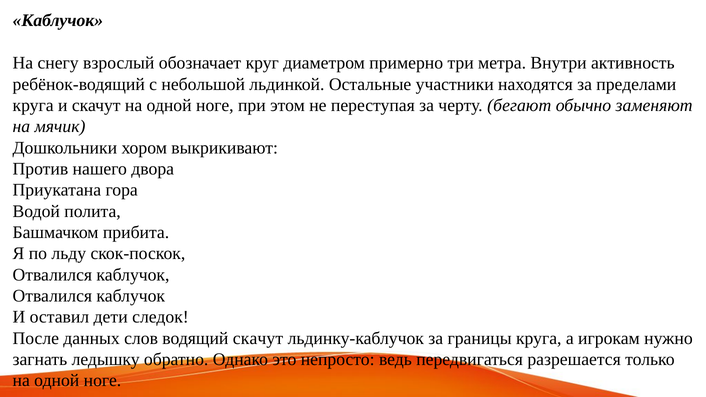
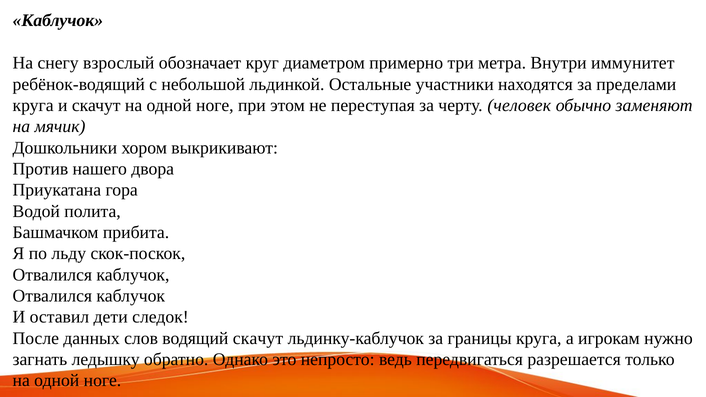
активность: активность -> иммунитет
бегают: бегают -> человек
